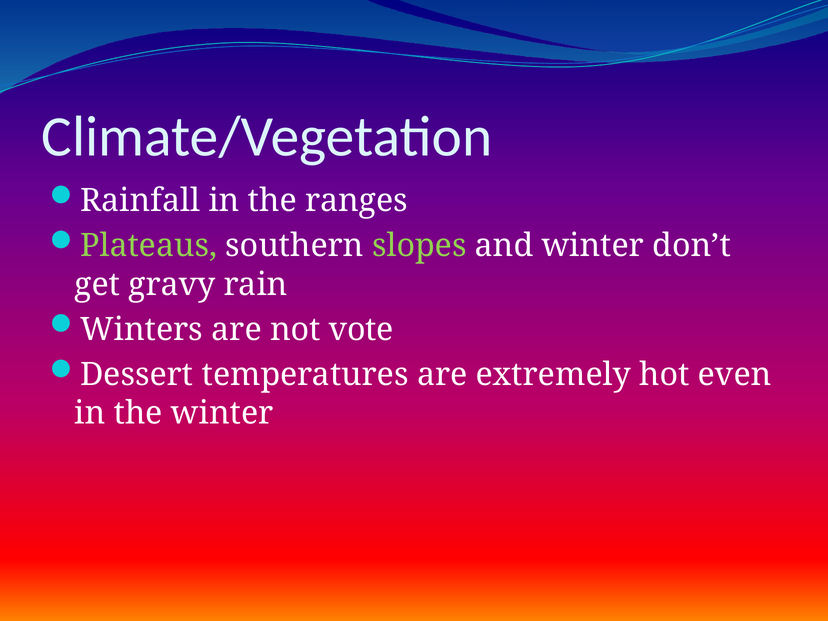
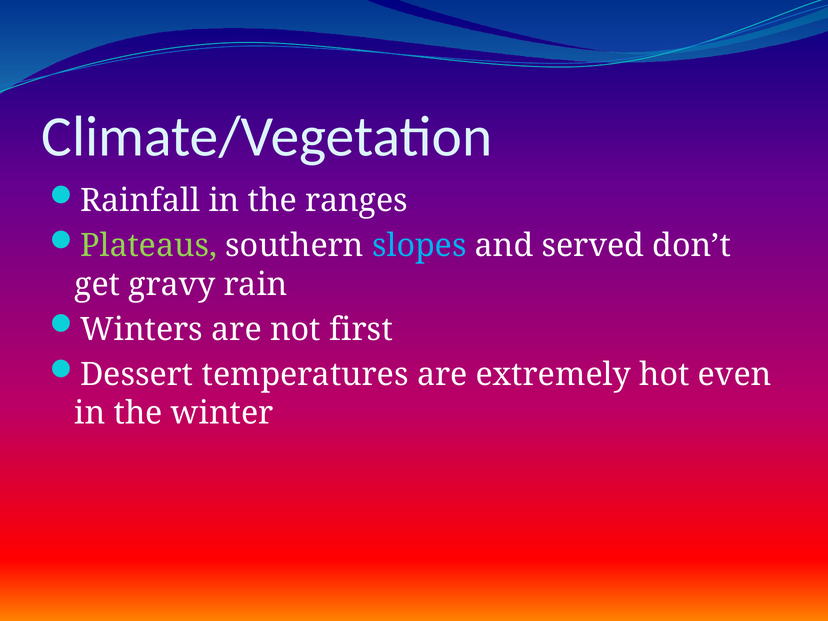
slopes colour: light green -> light blue
and winter: winter -> served
vote: vote -> first
